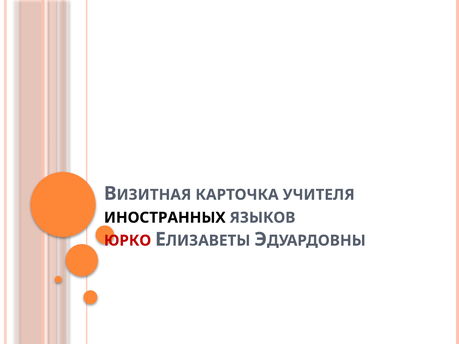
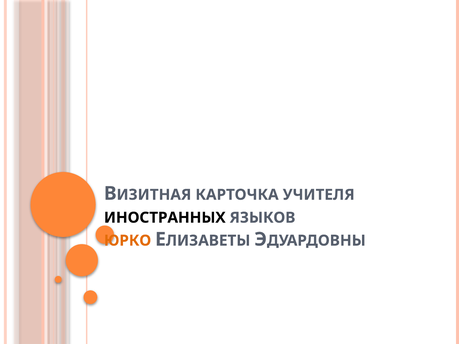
ЮРКО colour: red -> orange
